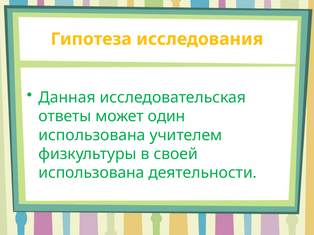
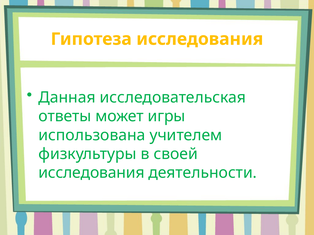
один: один -> игры
использована at (91, 173): использована -> исследования
